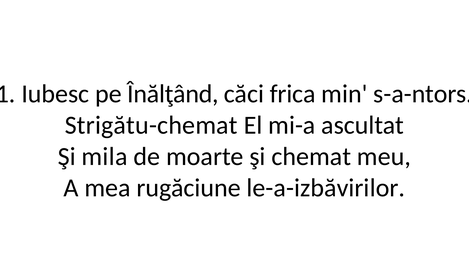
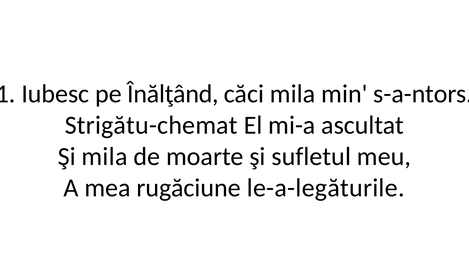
căci frica: frica -> mila
chemat: chemat -> sufletul
le-a-izbăvirilor: le-a-izbăvirilor -> le-a-legăturile
